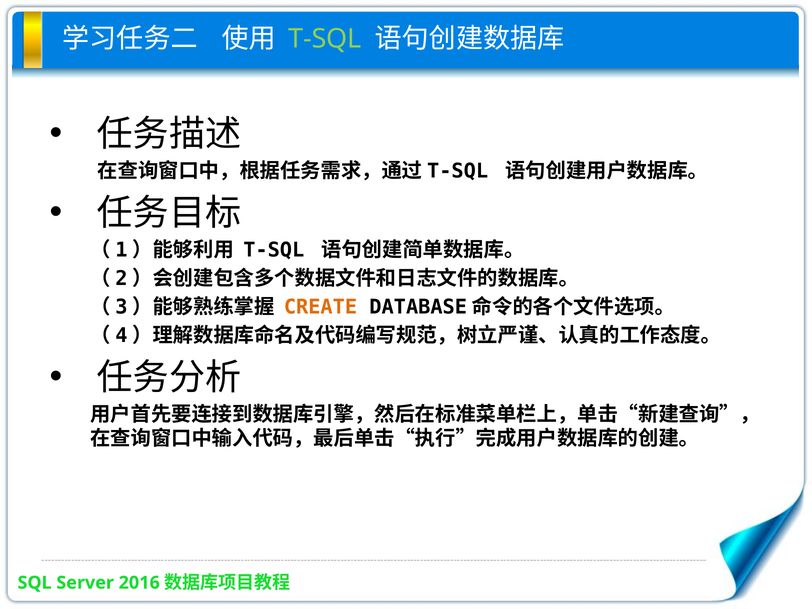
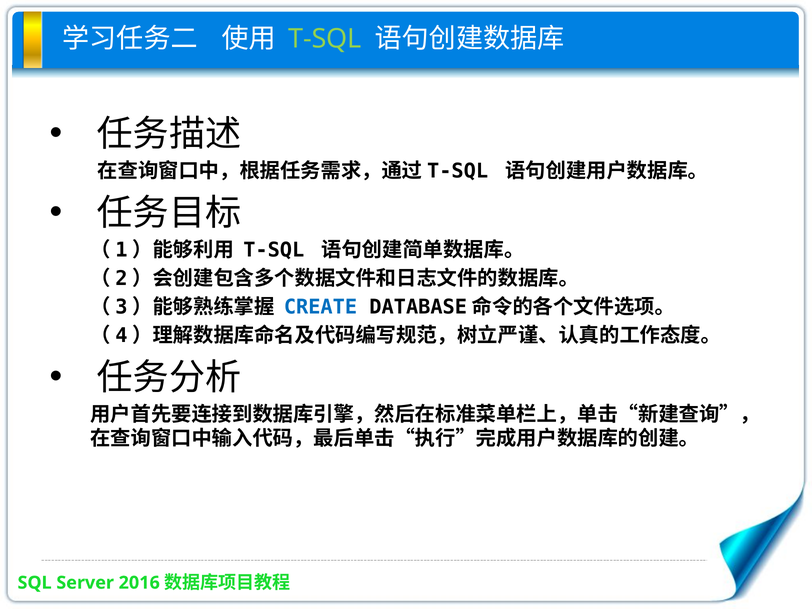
CREATE colour: orange -> blue
